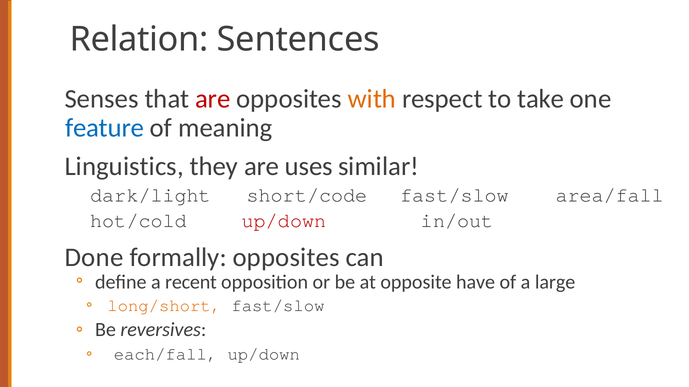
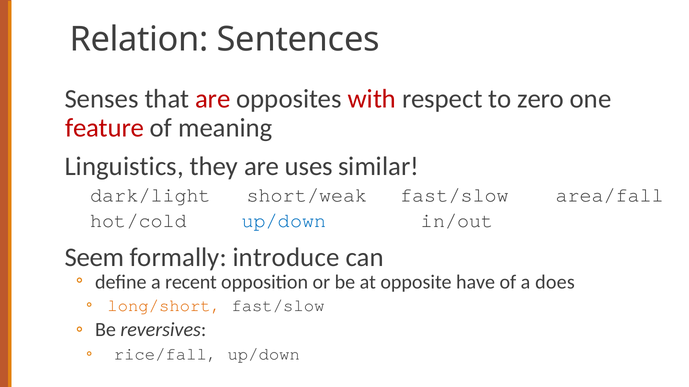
with colour: orange -> red
take: take -> zero
feature colour: blue -> red
short/code: short/code -> short/weak
up/down at (284, 221) colour: red -> blue
Done: Done -> Seem
formally opposites: opposites -> introduce
large: large -> does
each/fall: each/fall -> rice/fall
